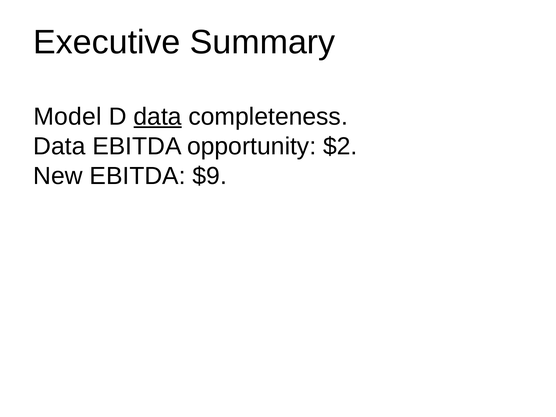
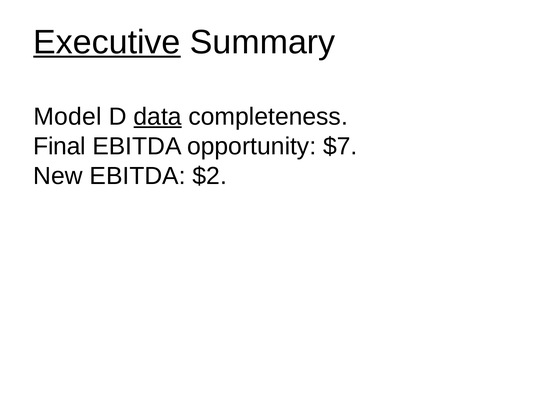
Executive underline: none -> present
Data at (59, 146): Data -> Final
$2: $2 -> $7
$9: $9 -> $2
